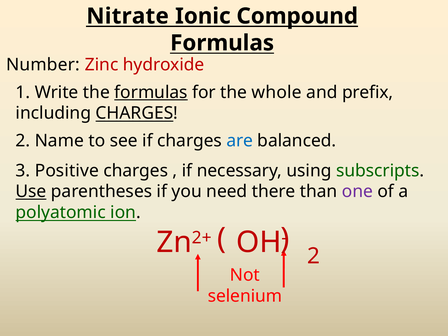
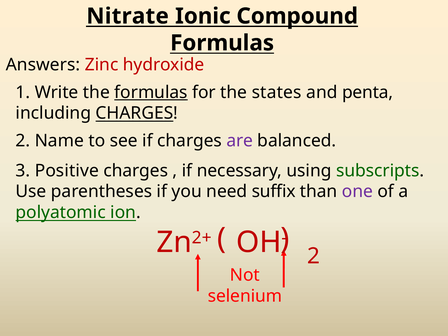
Number: Number -> Answers
whole: whole -> states
prefix: prefix -> penta
are colour: blue -> purple
Use underline: present -> none
there: there -> suffix
